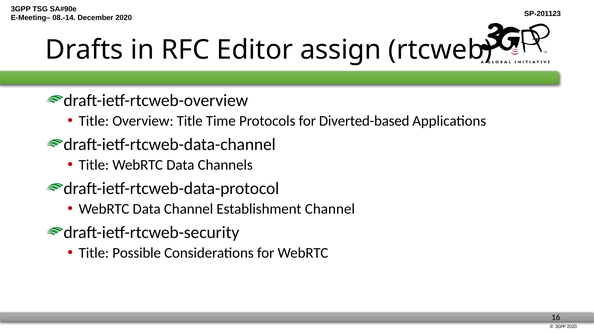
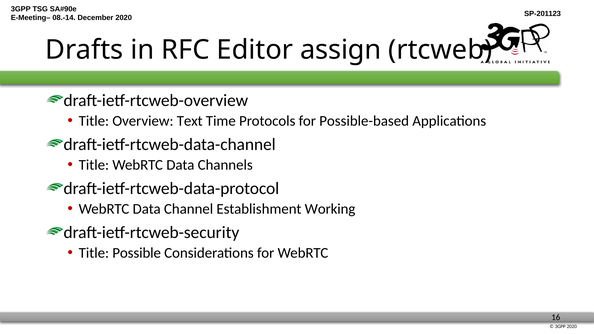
Overview Title: Title -> Text
Diverted-based: Diverted-based -> Possible-based
Establishment Channel: Channel -> Working
